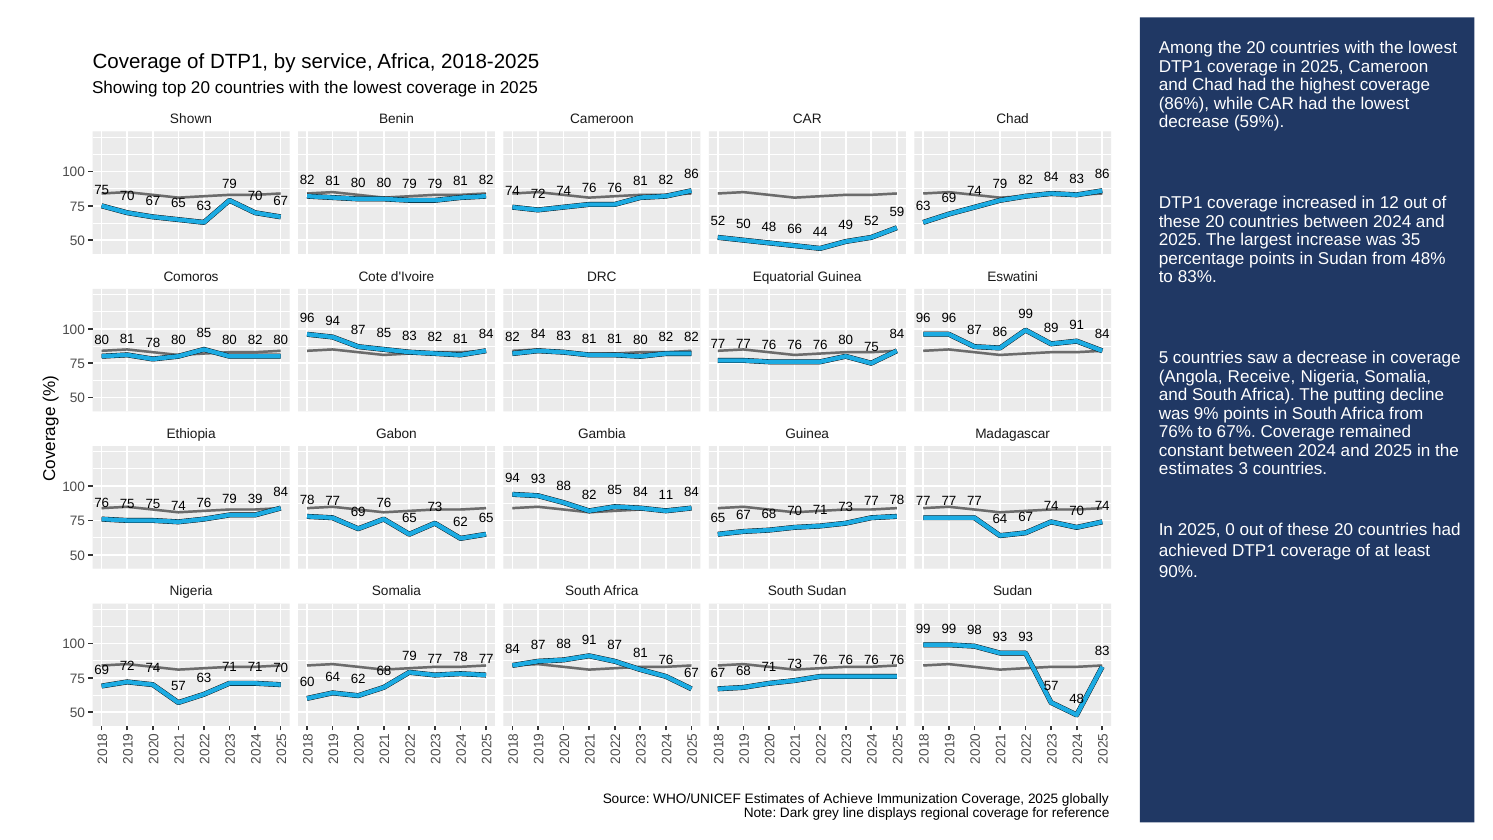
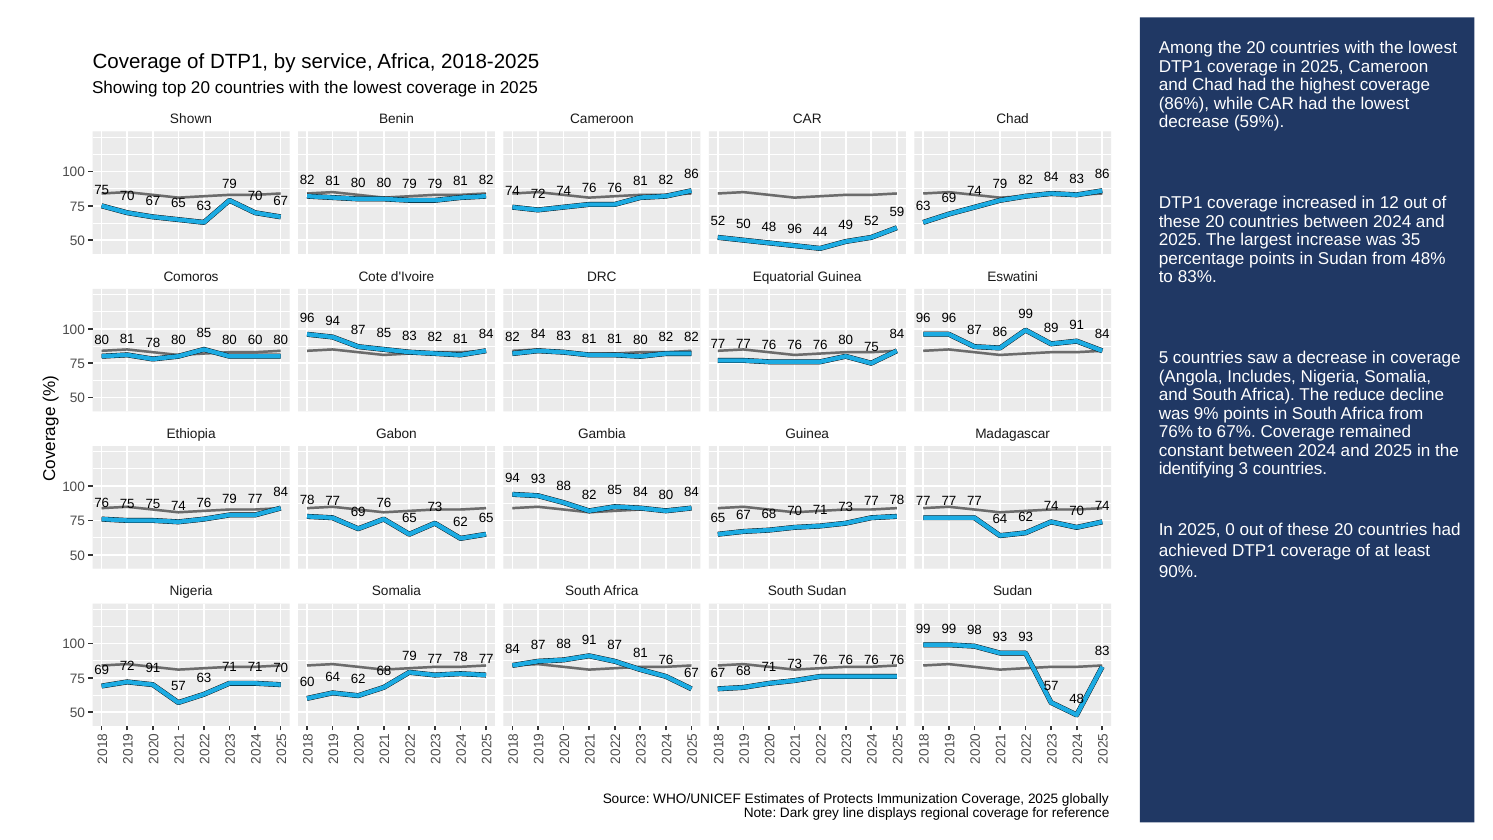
48 66: 66 -> 96
82 at (255, 340): 82 -> 60
Receive: Receive -> Includes
putting: putting -> reduce
estimates at (1196, 469): estimates -> identifying
84 11: 11 -> 80
76 79 39: 39 -> 77
67 at (1026, 517): 67 -> 62
69 72 74: 74 -> 91
Achieve: Achieve -> Protects
